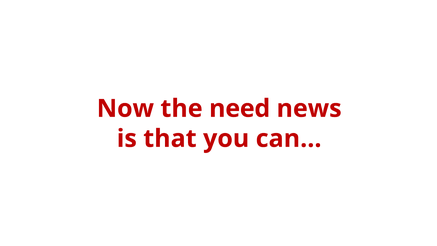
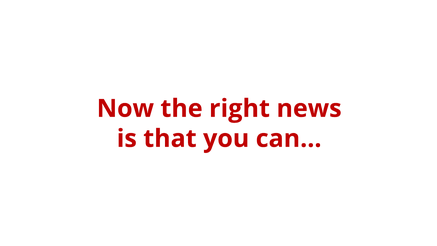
need: need -> right
